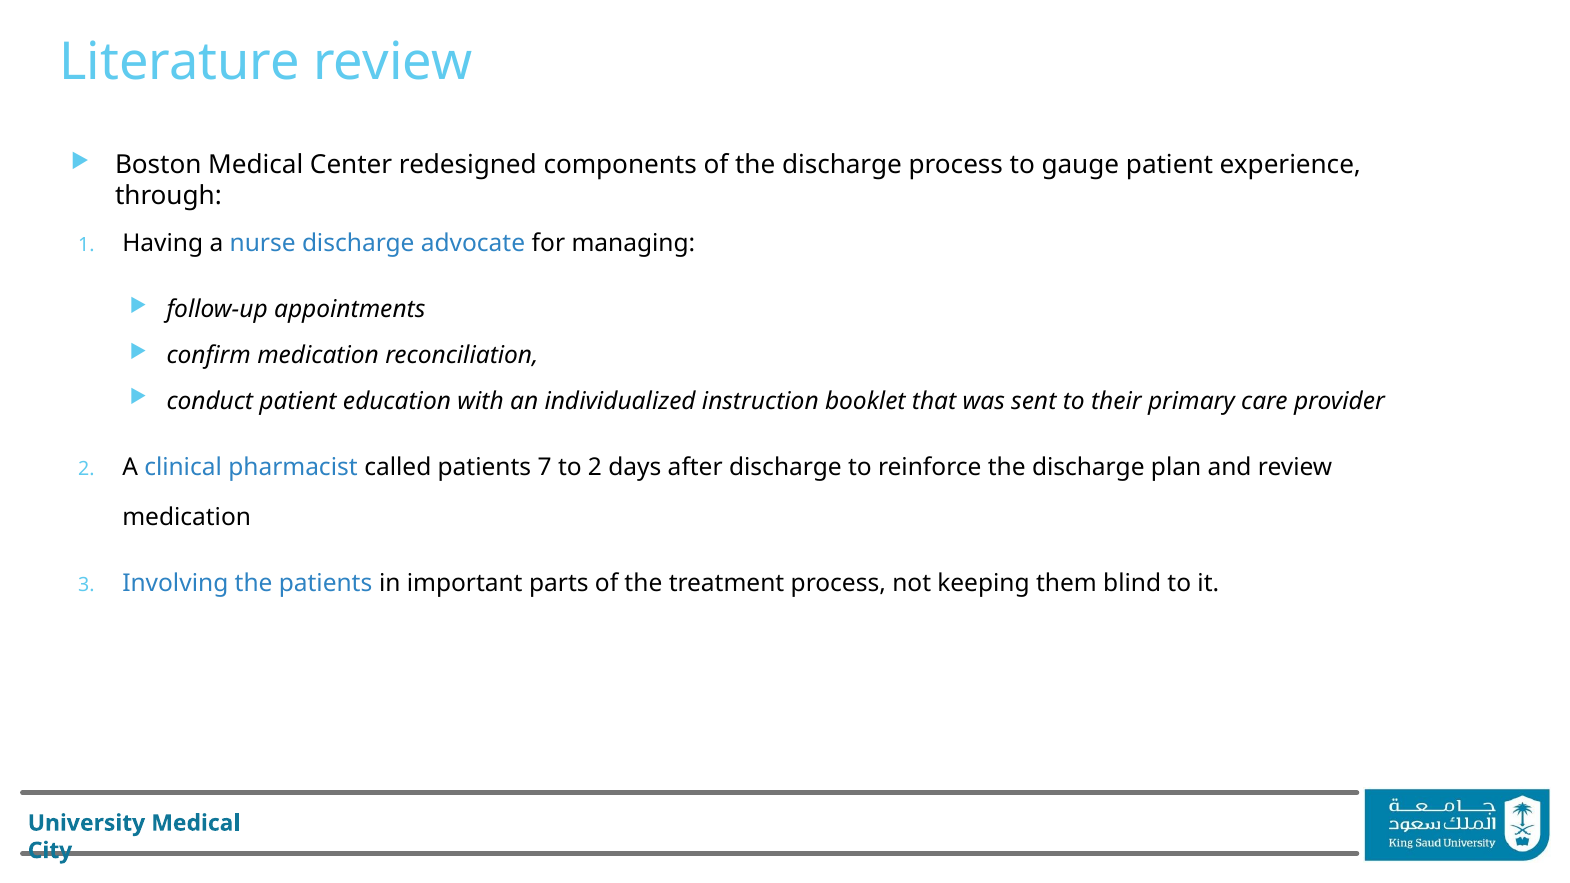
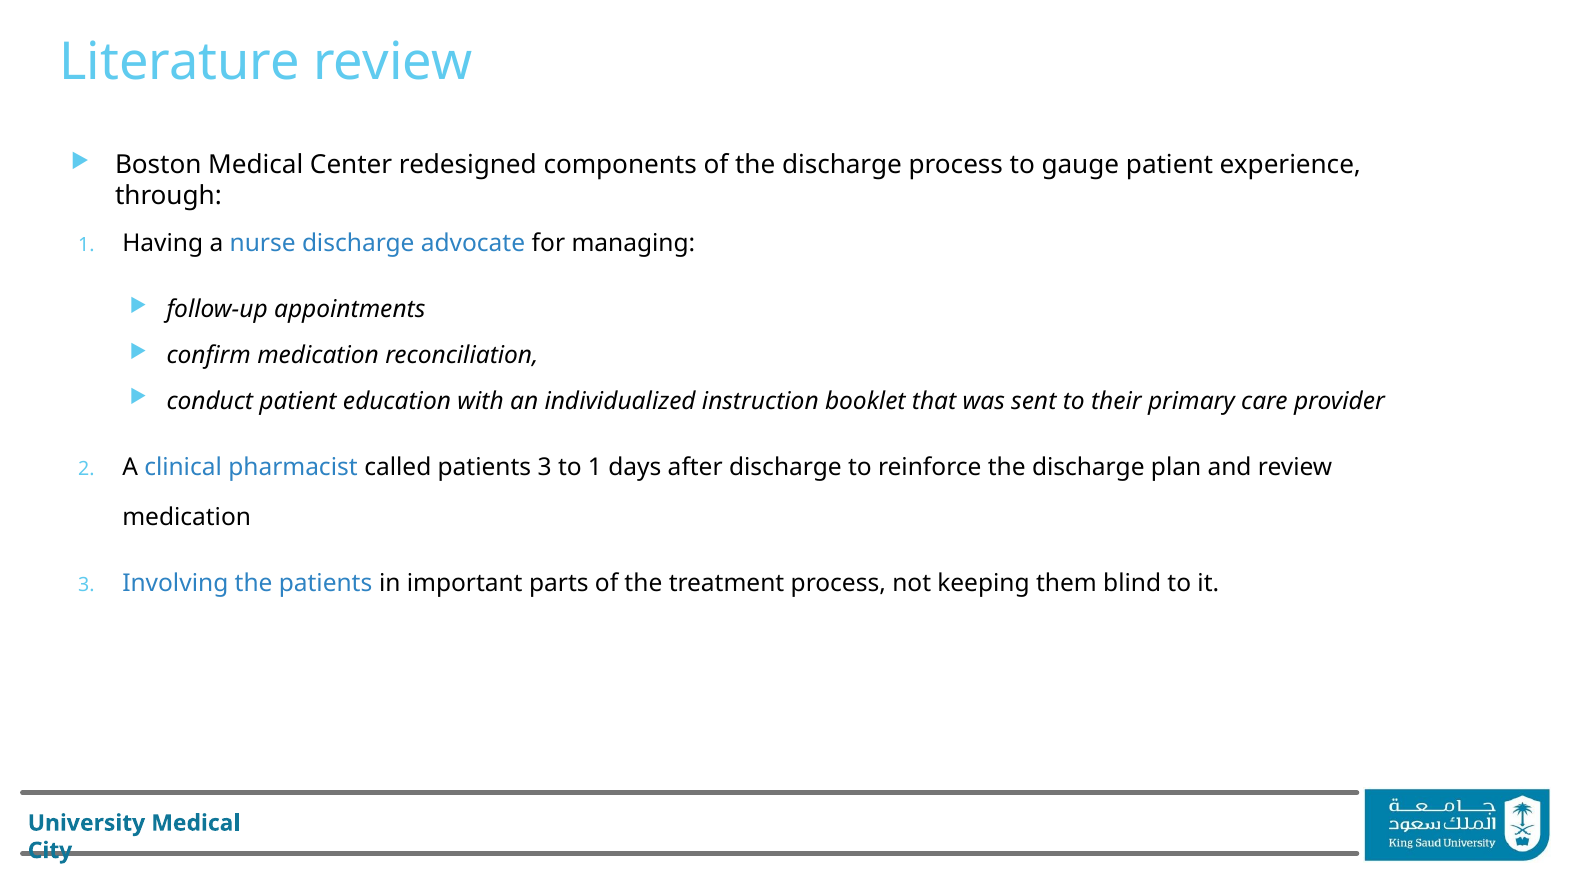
patients 7: 7 -> 3
to 2: 2 -> 1
